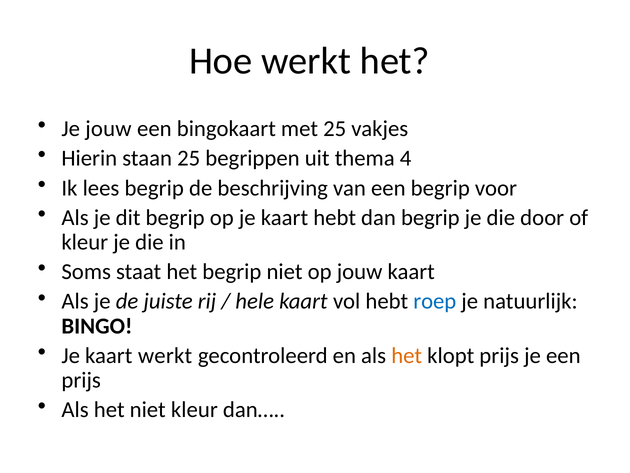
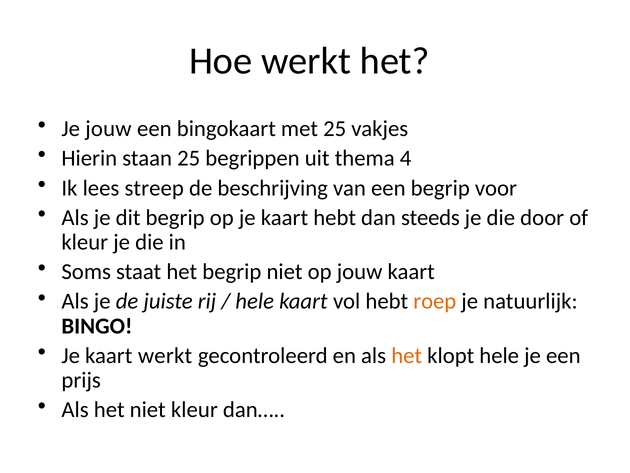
lees begrip: begrip -> streep
dan begrip: begrip -> steeds
roep colour: blue -> orange
klopt prijs: prijs -> hele
